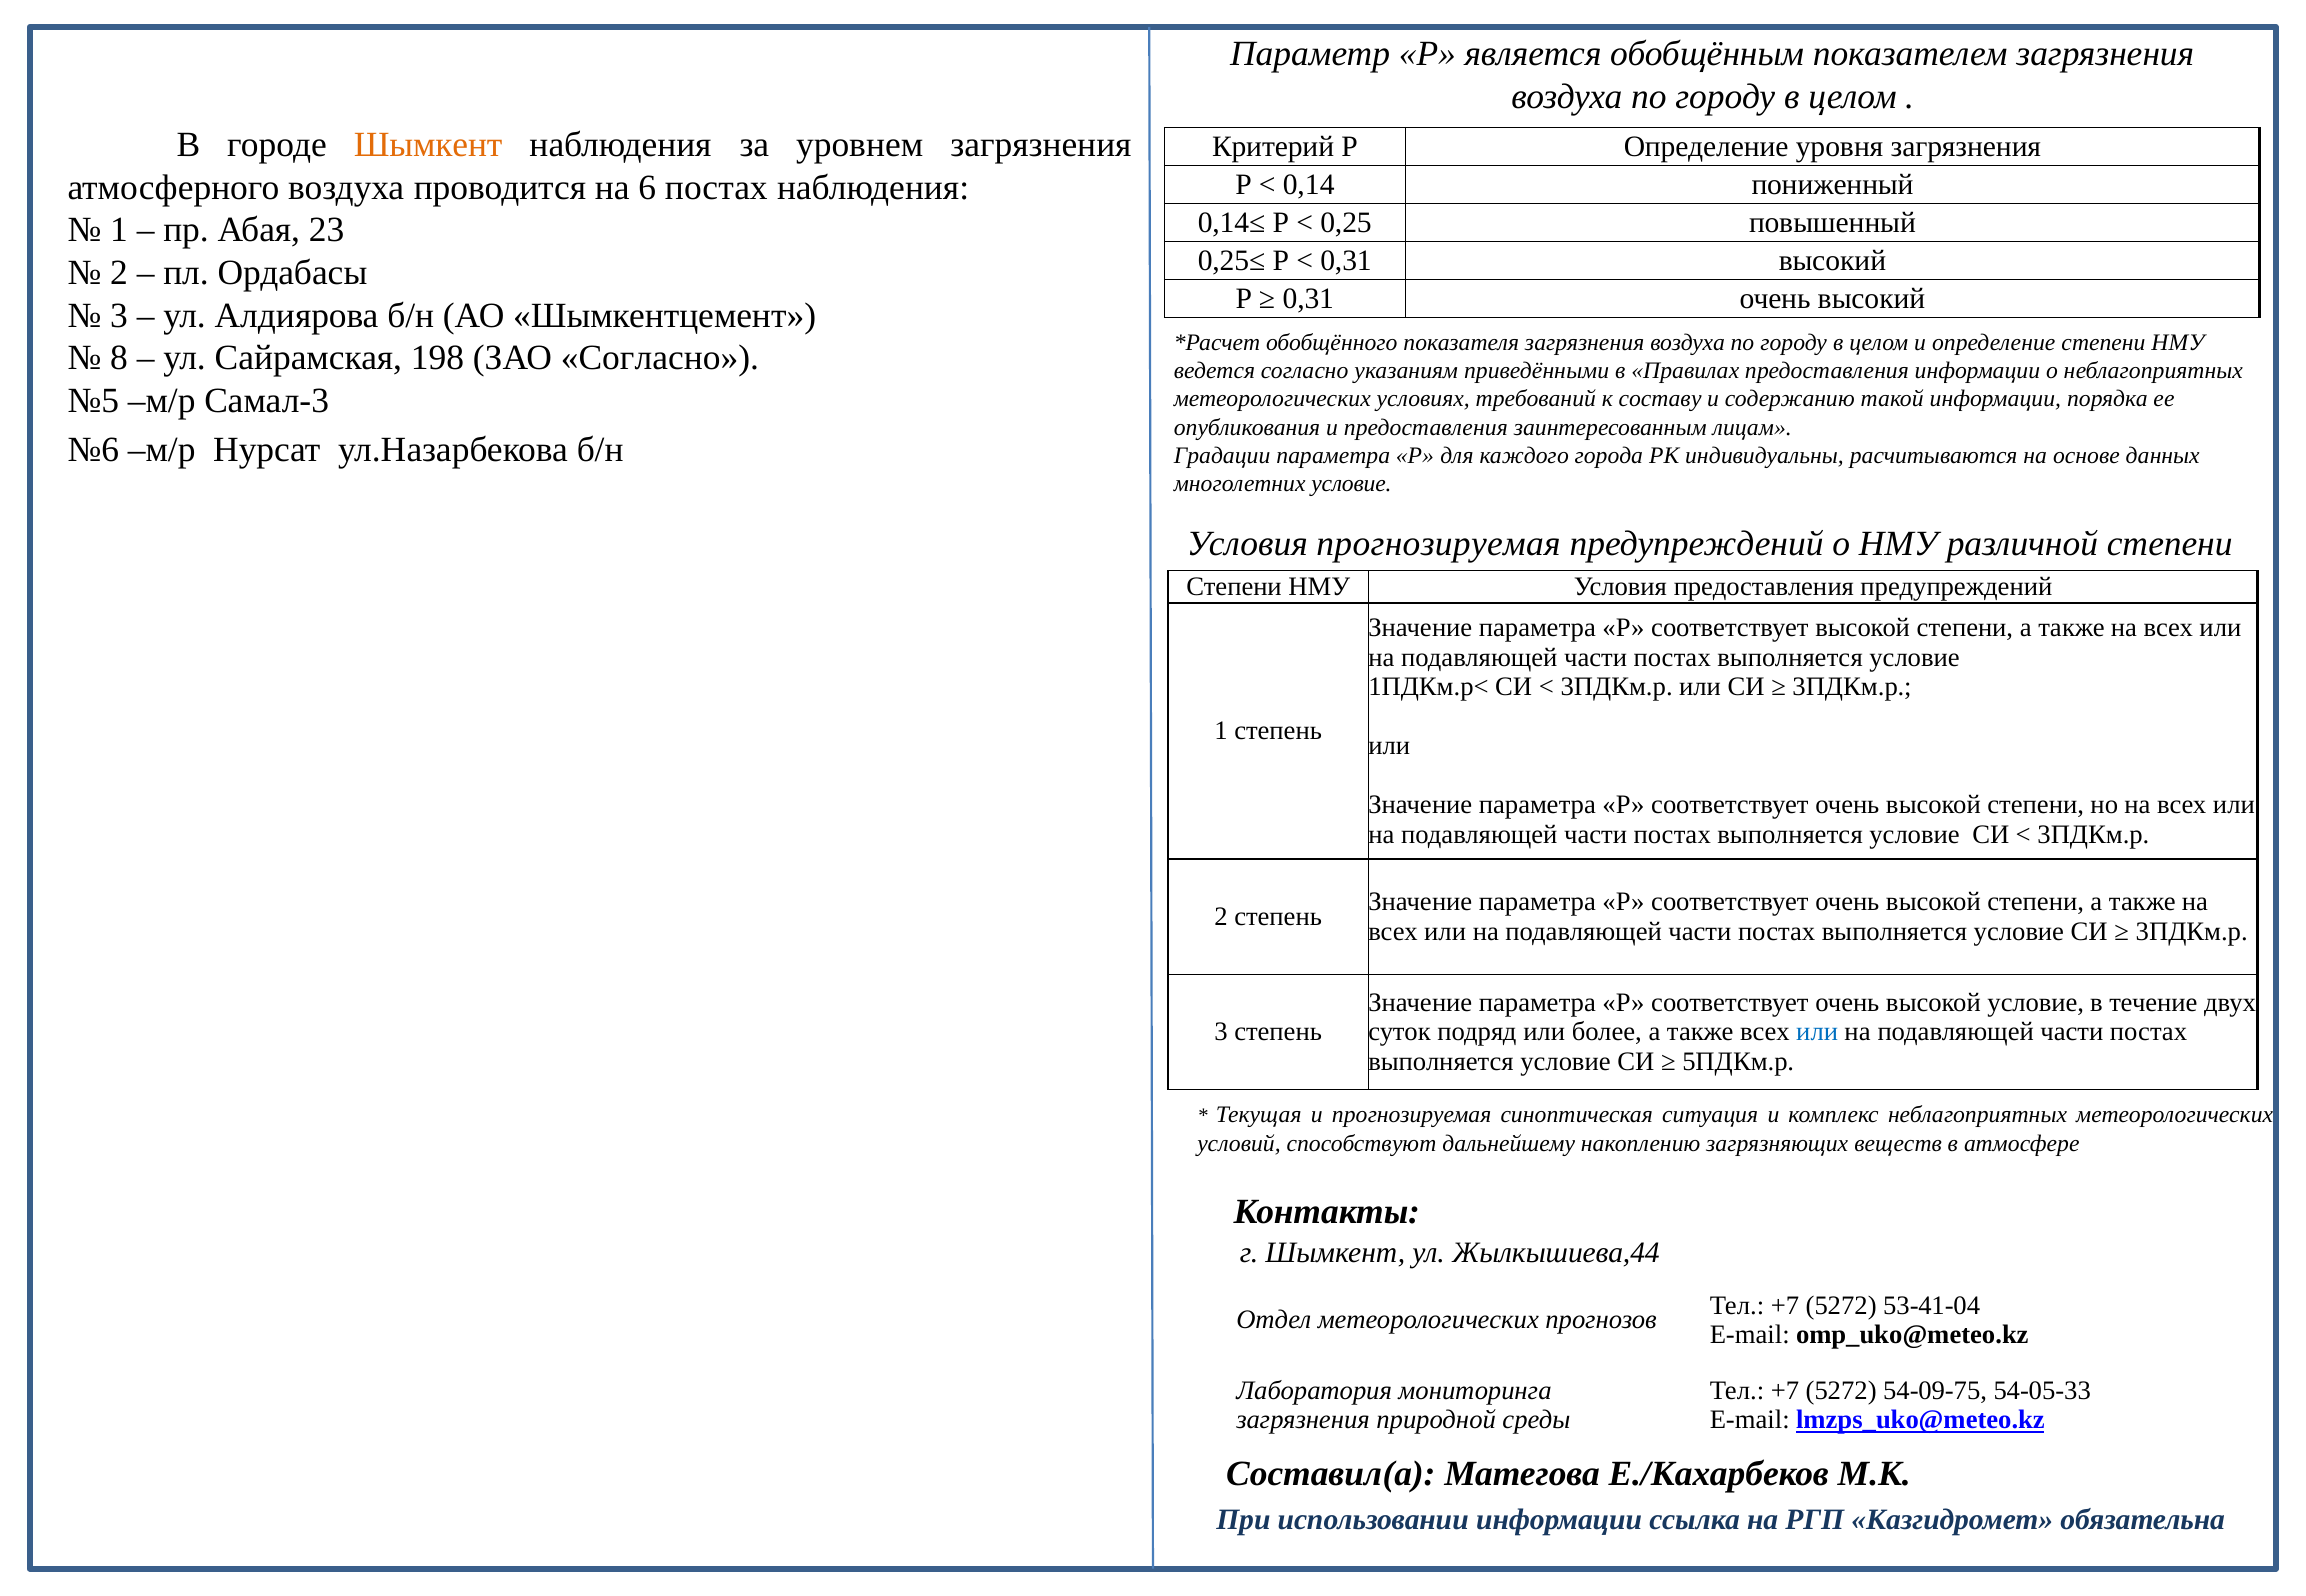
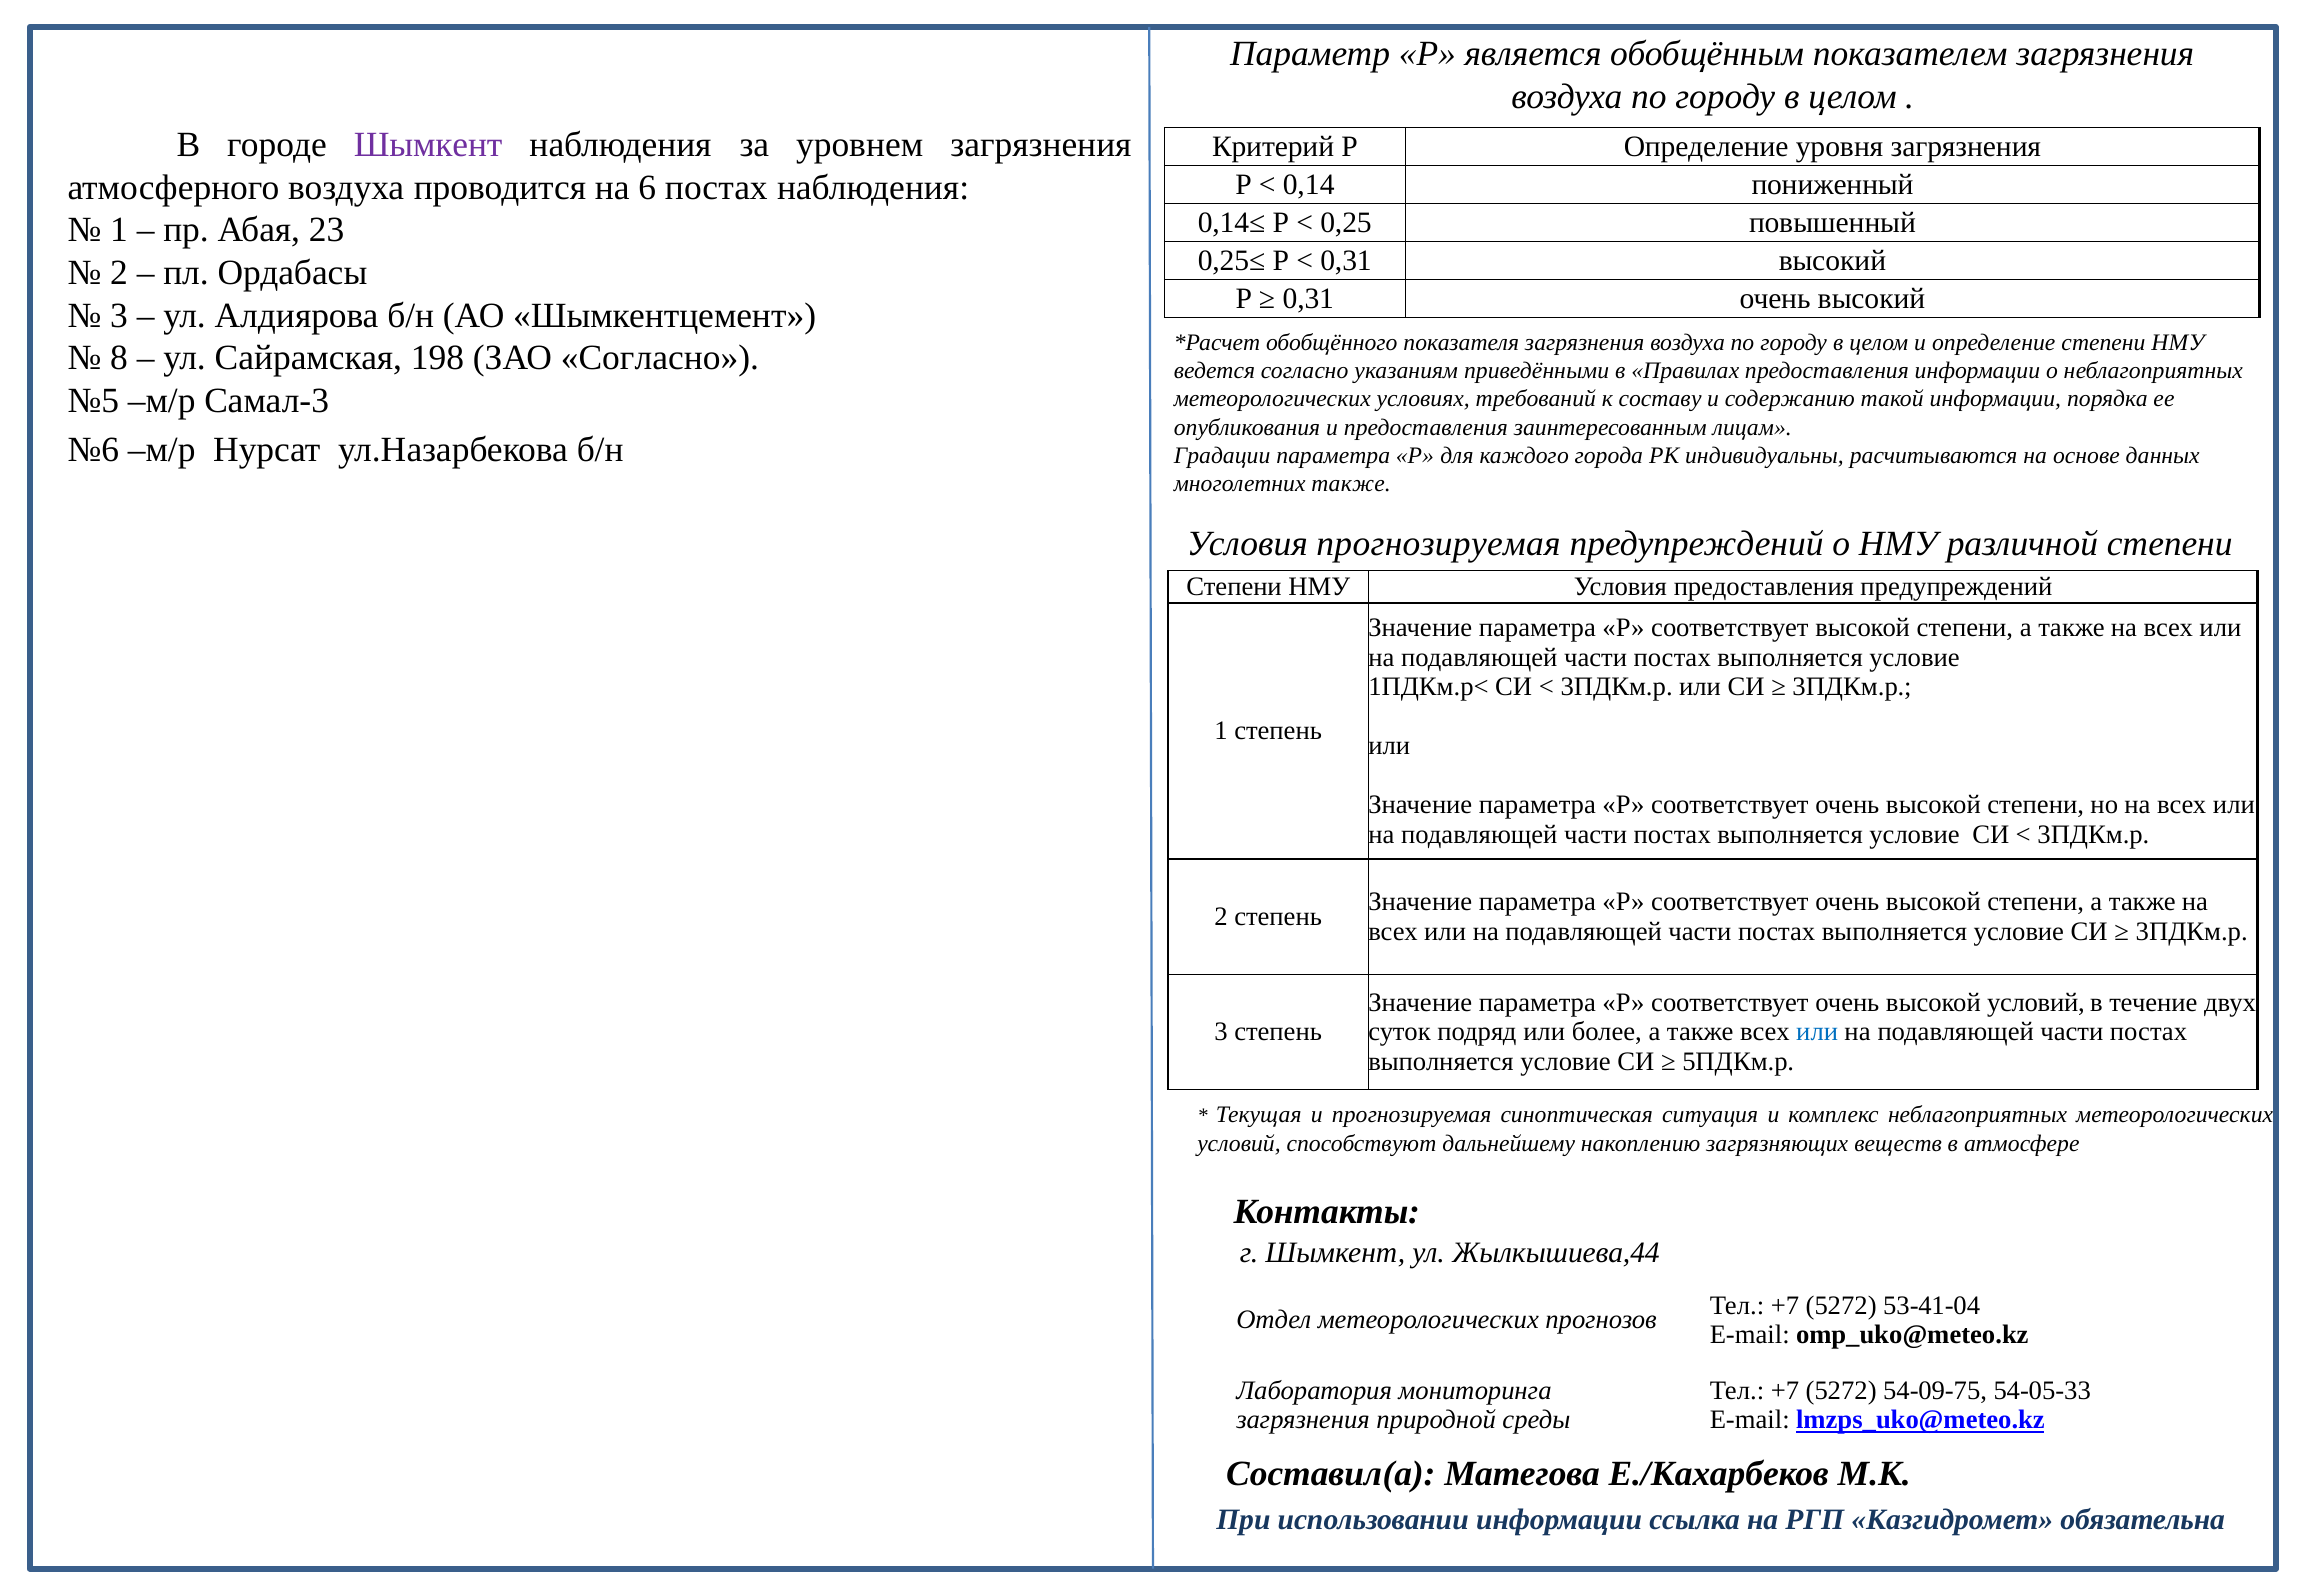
Шымкент at (428, 145) colour: orange -> purple
многолетних условие: условие -> также
высокой условие: условие -> условий
